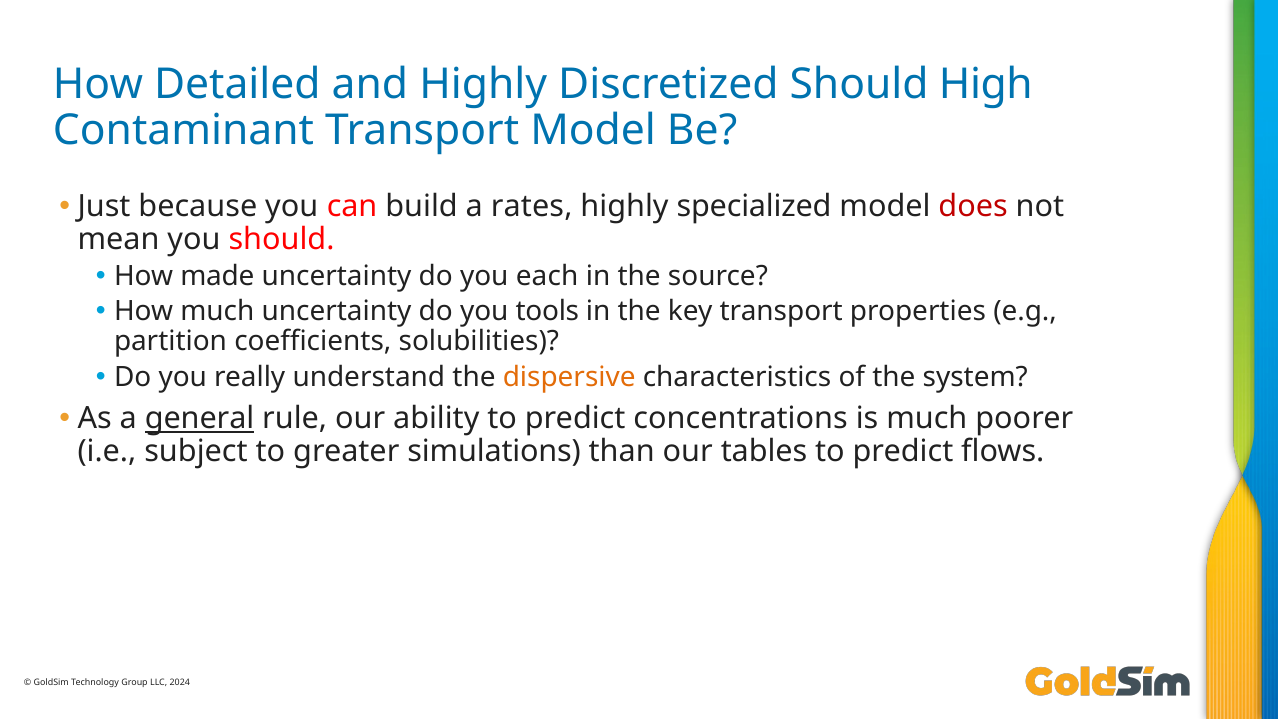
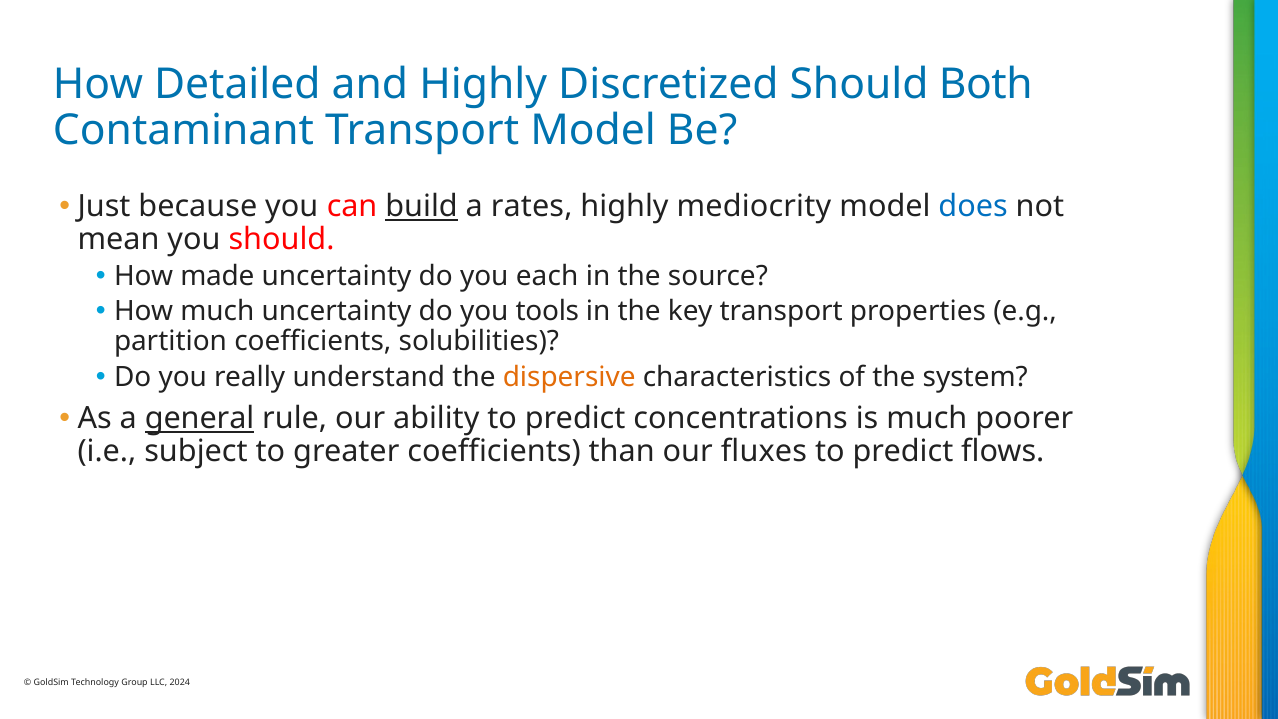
High: High -> Both
build underline: none -> present
specialized: specialized -> mediocrity
does colour: red -> blue
greater simulations: simulations -> coefficients
tables: tables -> fluxes
